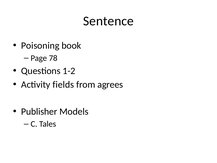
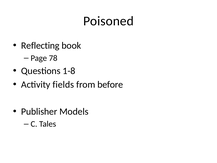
Sentence: Sentence -> Poisoned
Poisoning: Poisoning -> Reflecting
1-2: 1-2 -> 1-8
agrees: agrees -> before
